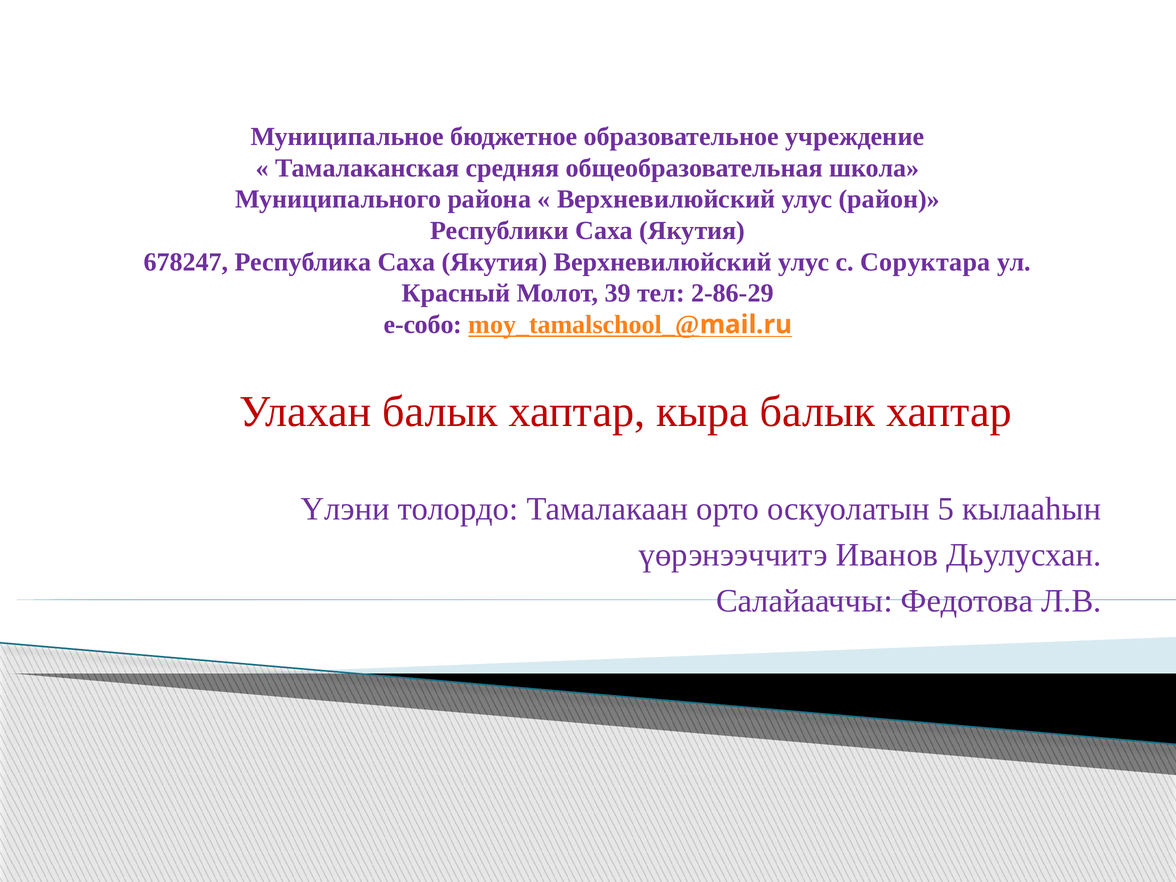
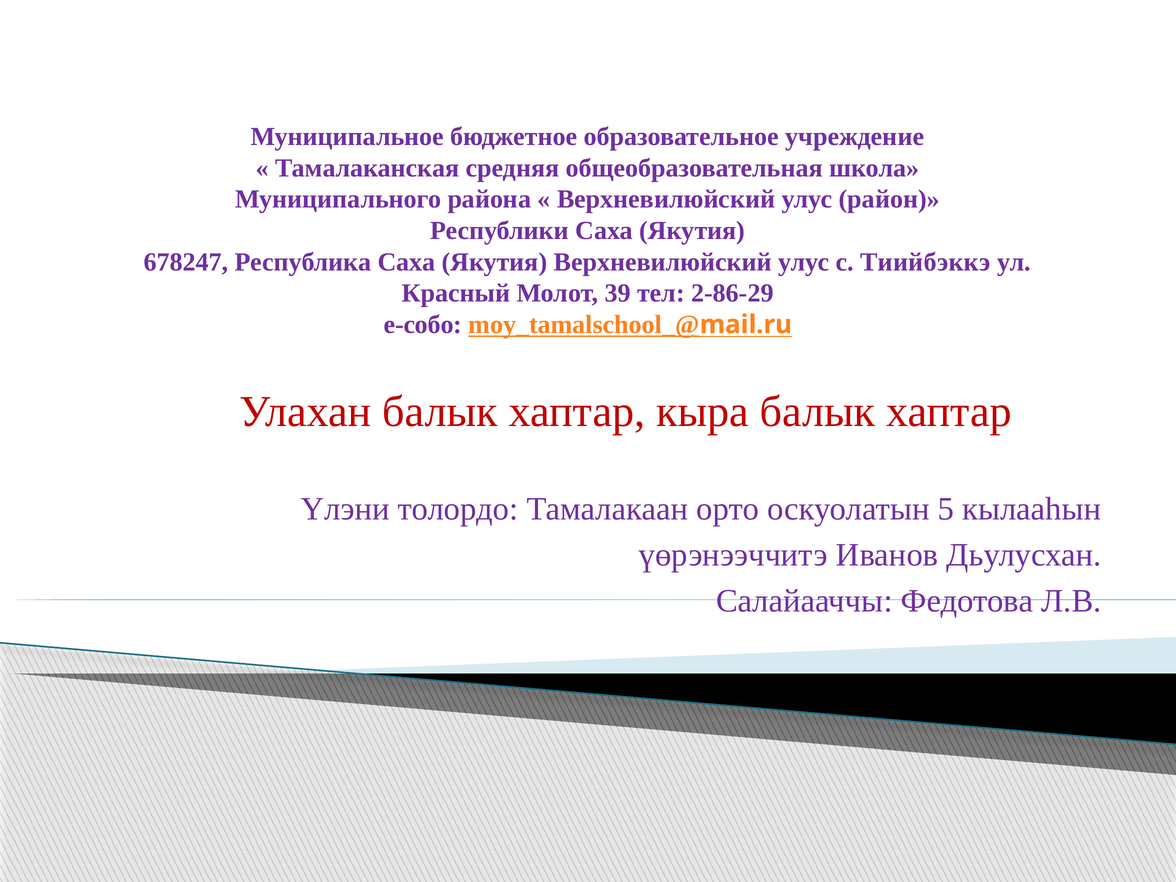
Соруктара: Соруктара -> Тиийбэккэ
